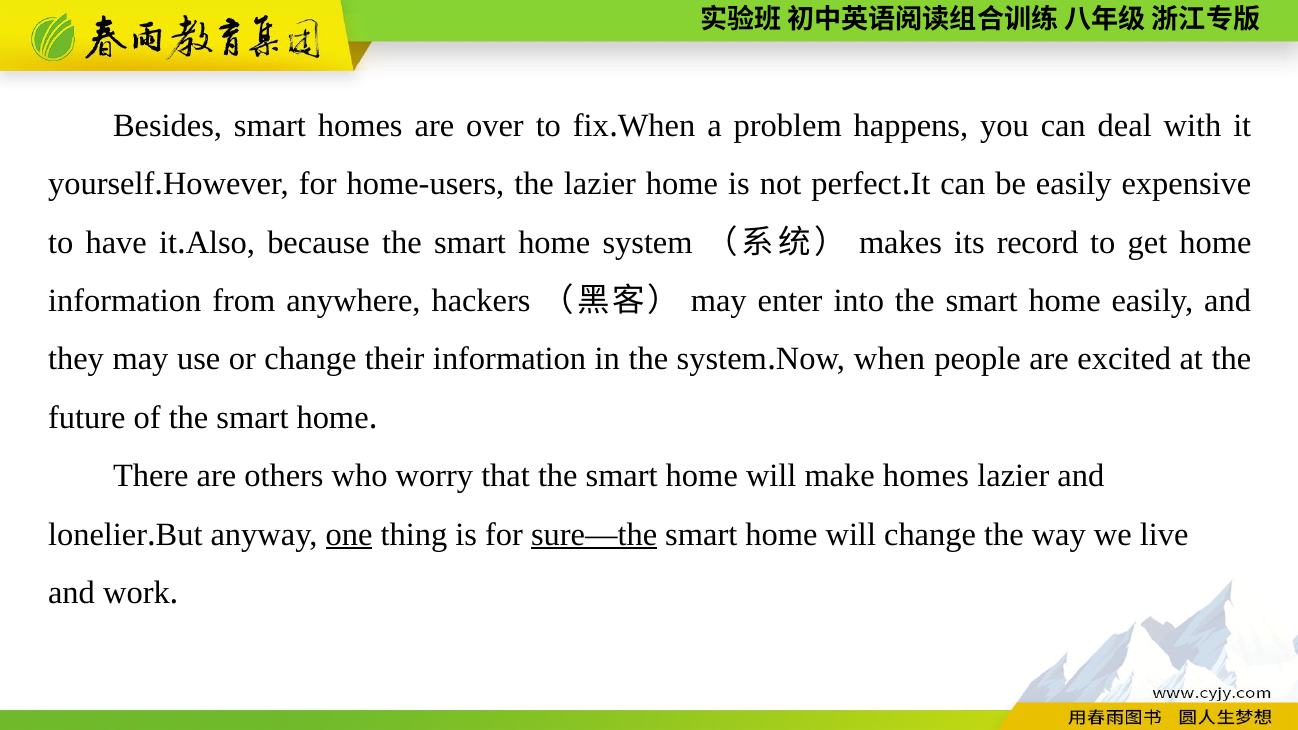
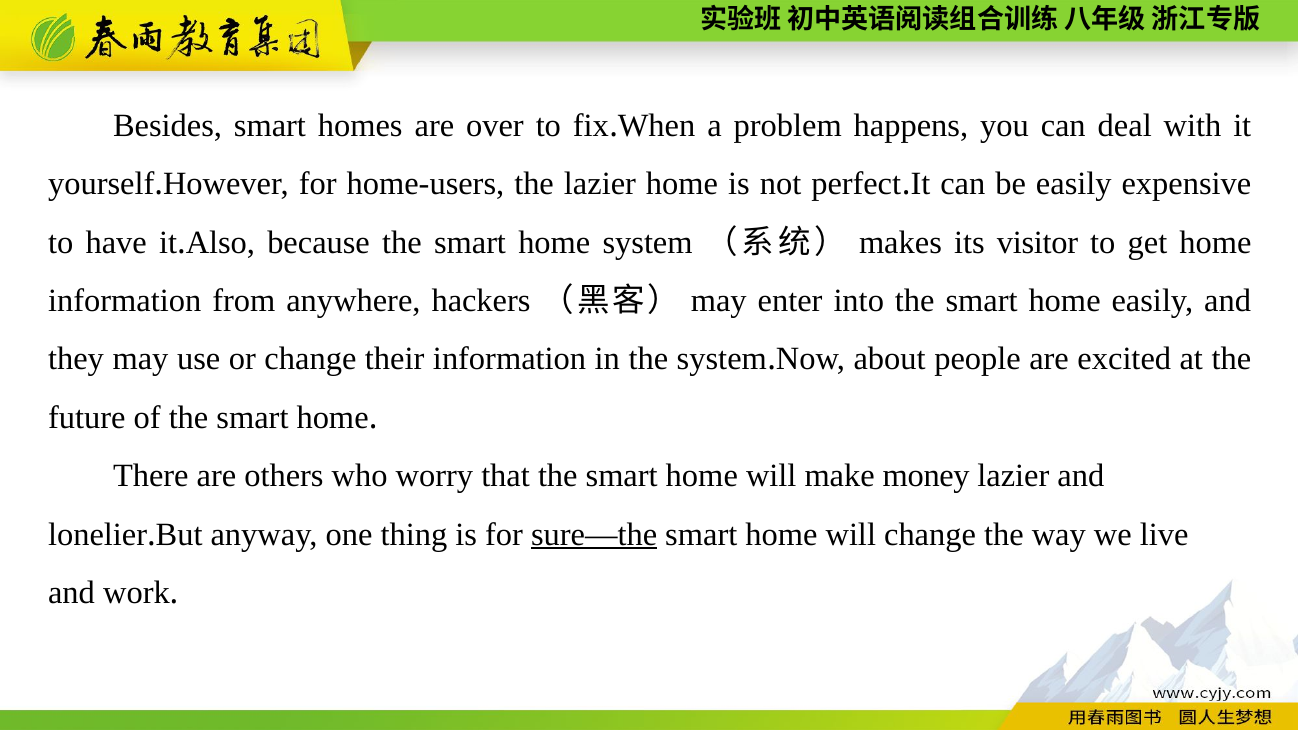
record: record -> visitor
when at (890, 359): when -> about
make homes: homes -> money
one underline: present -> none
